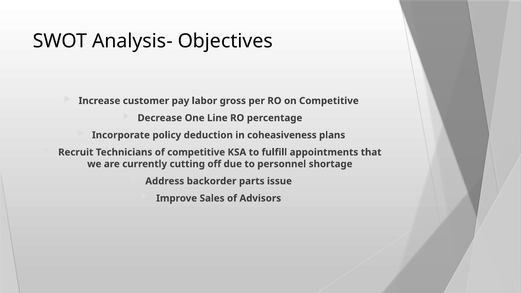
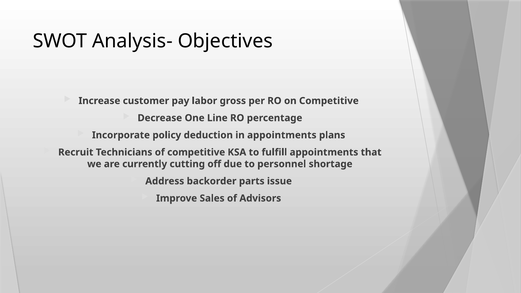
in coheasiveness: coheasiveness -> appointments
